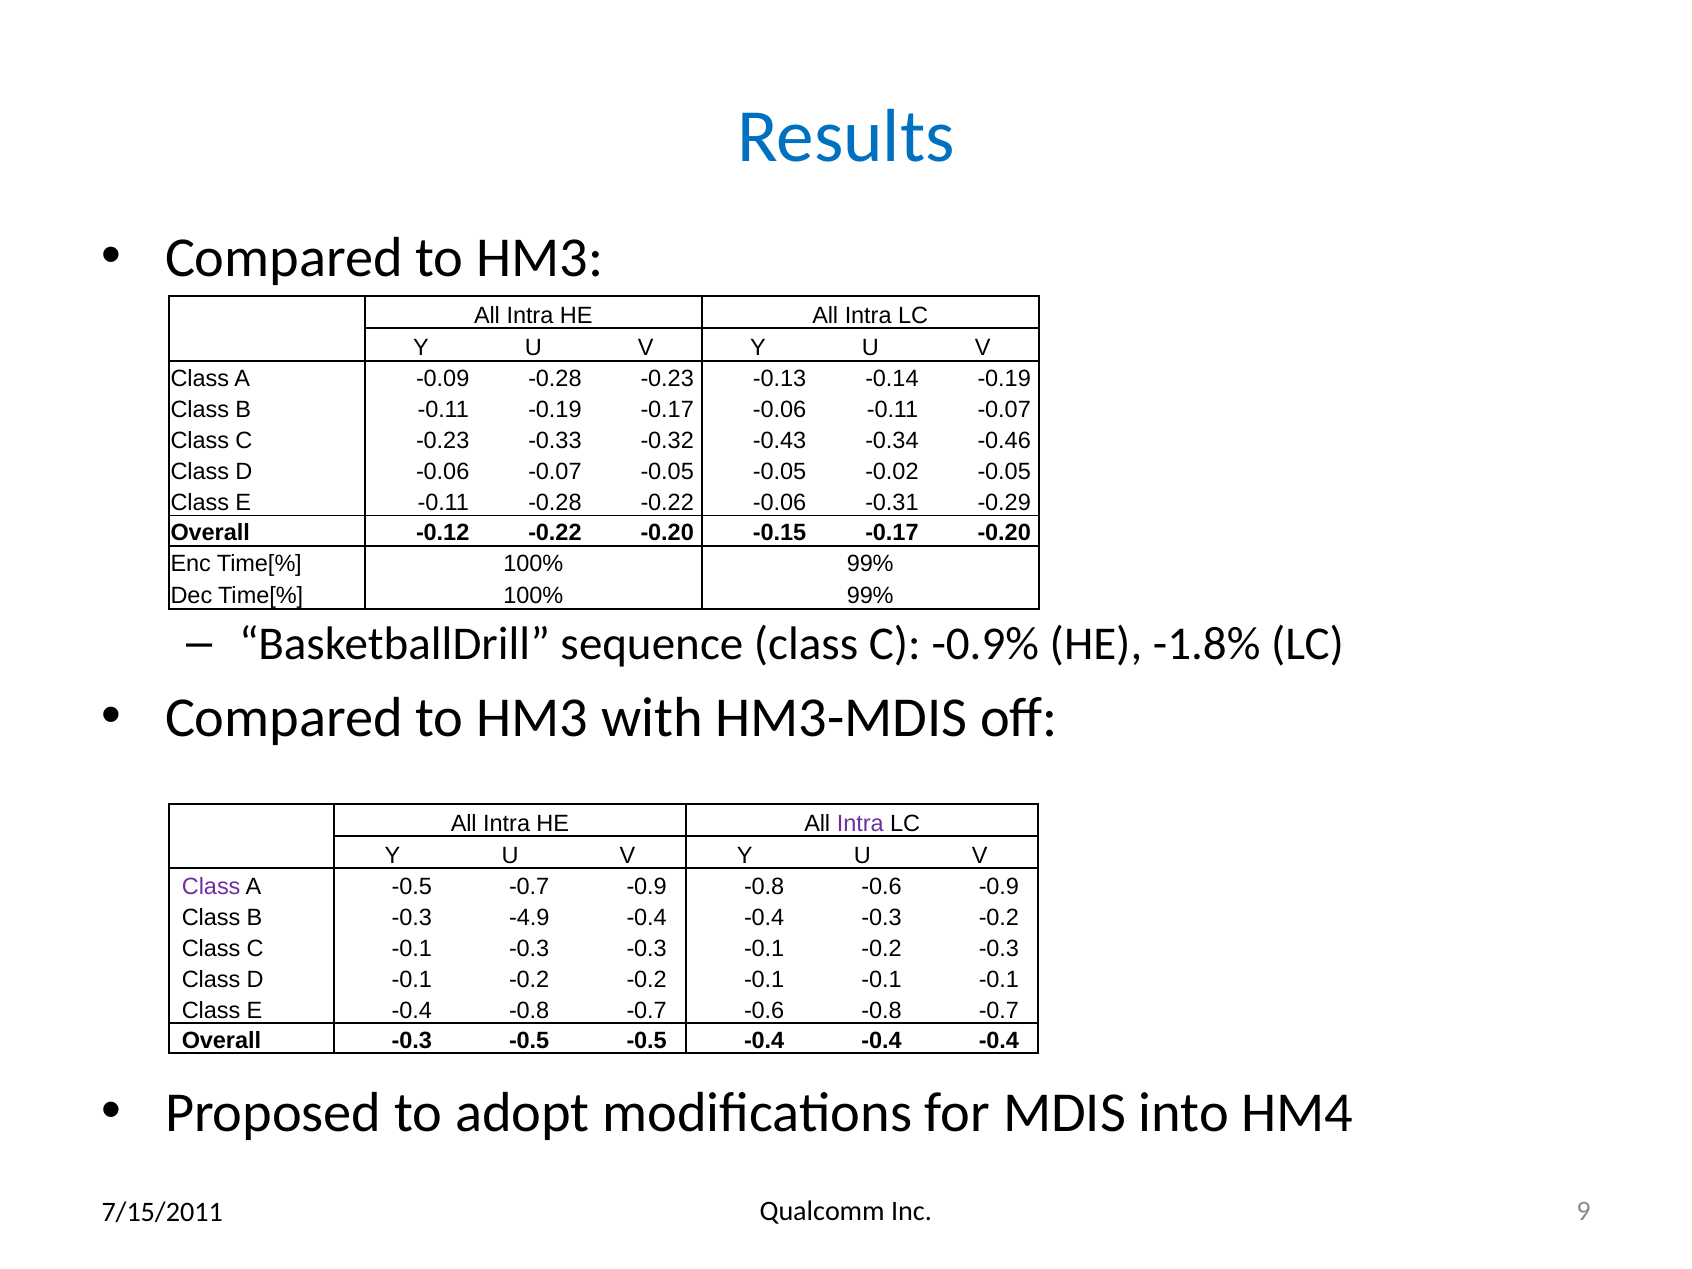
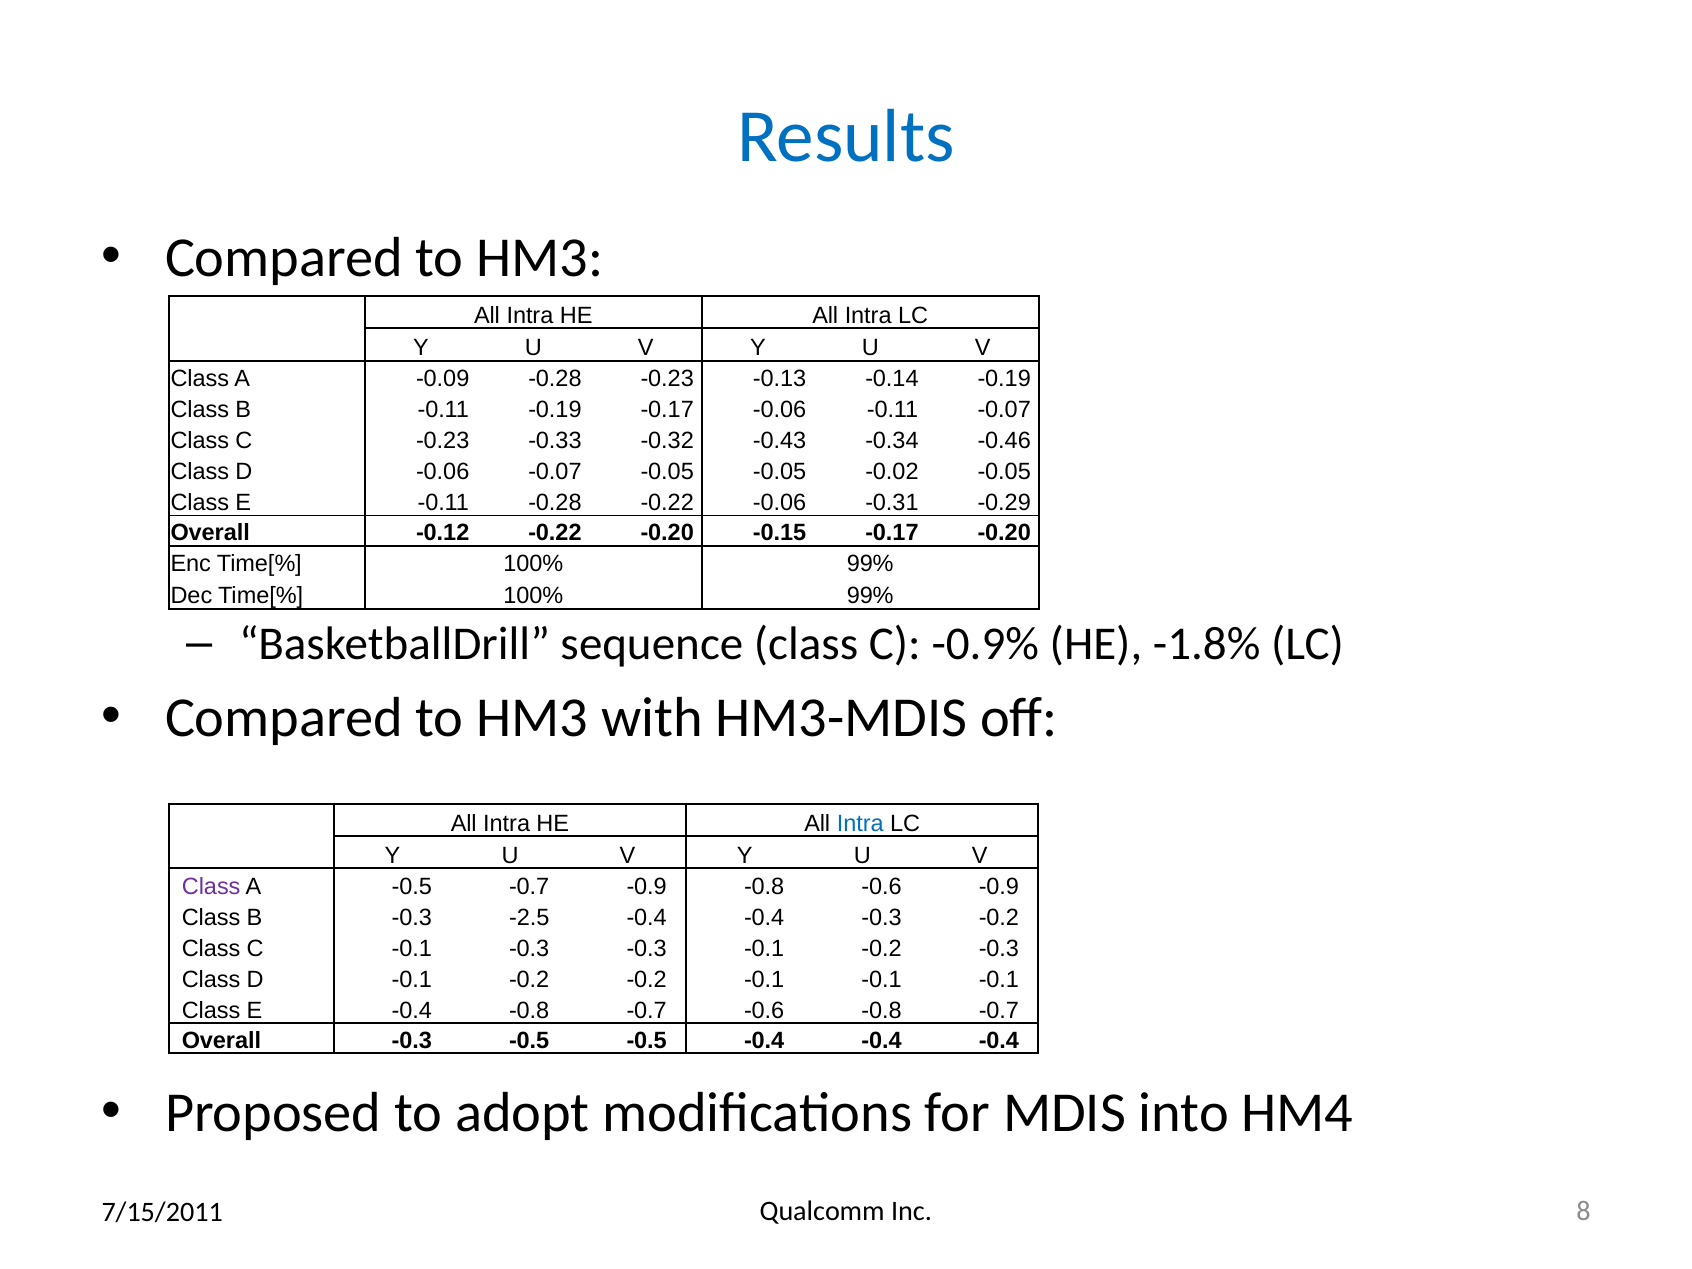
Intra at (860, 823) colour: purple -> blue
-4.9: -4.9 -> -2.5
9: 9 -> 8
